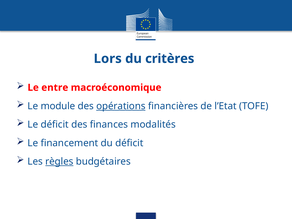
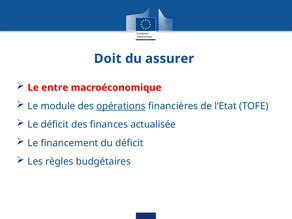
Lors: Lors -> Doit
critères: critères -> assurer
modalités: modalités -> actualisée
règles underline: present -> none
